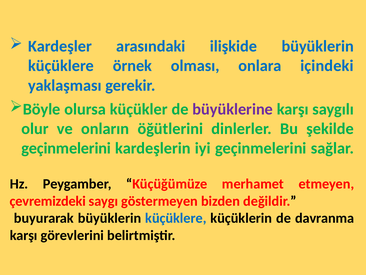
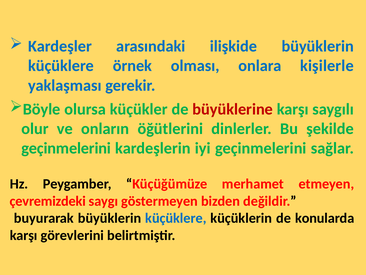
içindeki: içindeki -> kişilerle
büyüklerine colour: purple -> red
davranma: davranma -> konularda
